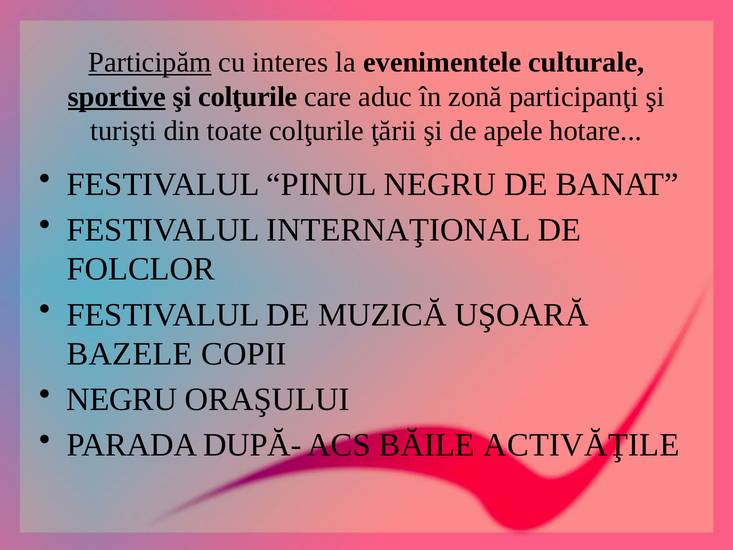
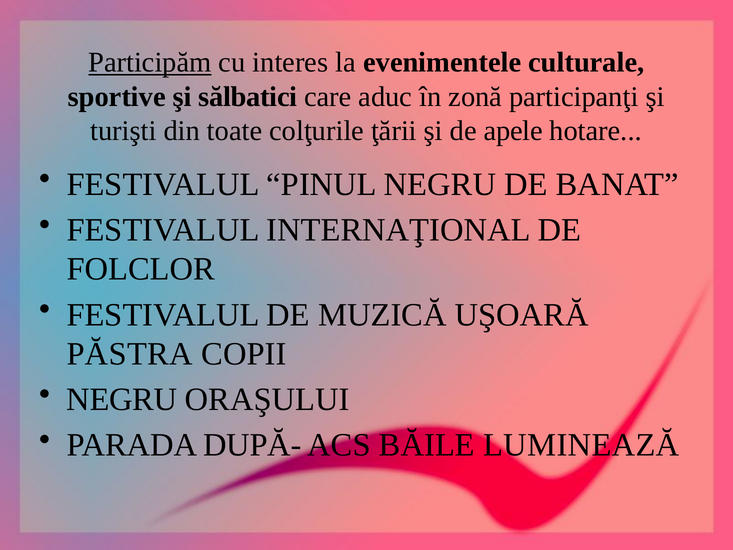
sportive underline: present -> none
şi colţurile: colţurile -> sălbatici
BAZELE: BAZELE -> PĂSTRA
ACTIVĂŢILE: ACTIVĂŢILE -> LUMINEAZĂ
